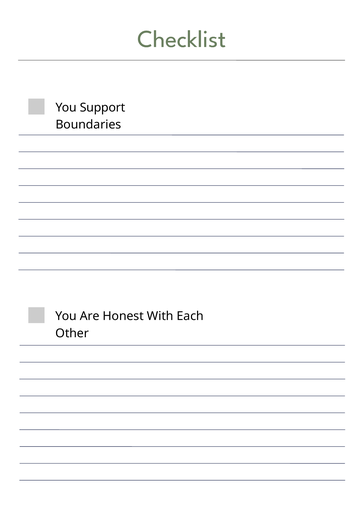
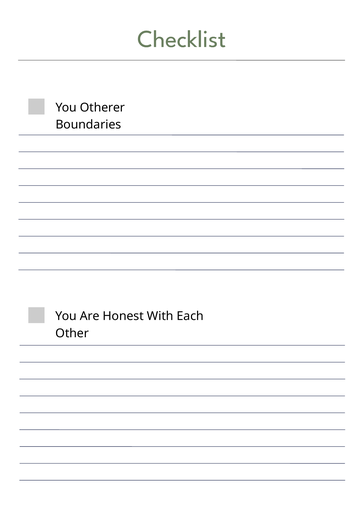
Support: Support -> Otherer
